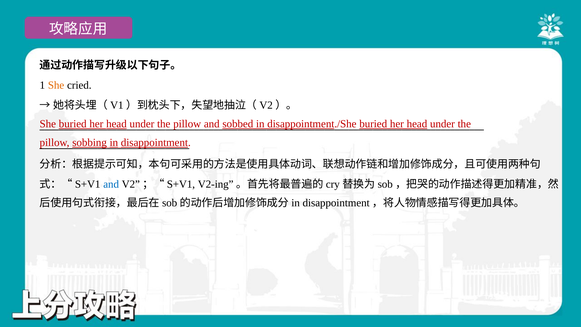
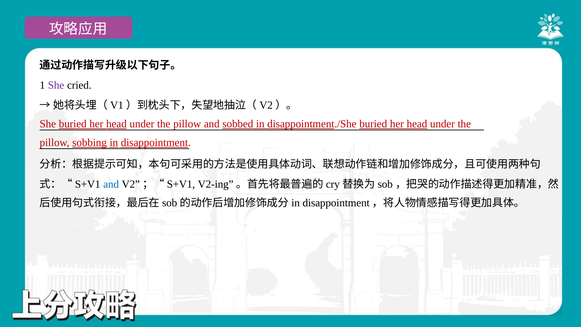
She at (56, 85) colour: orange -> purple
